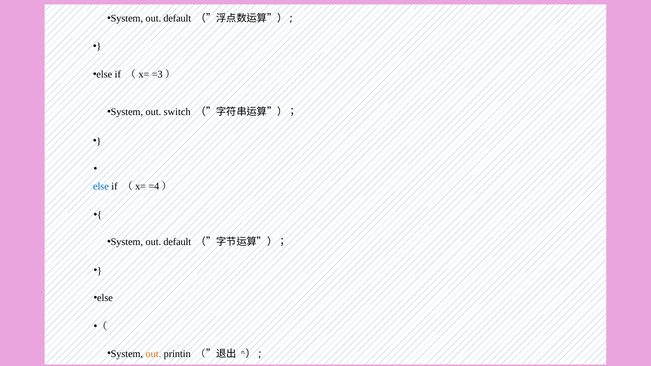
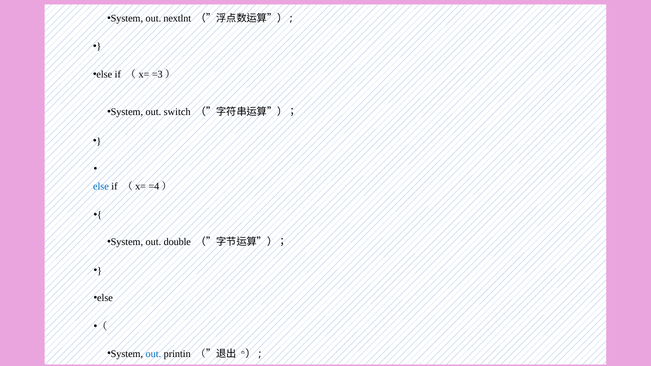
default at (177, 19): default -> nextlnt
default at (177, 242): default -> double
out at (153, 354) colour: orange -> blue
